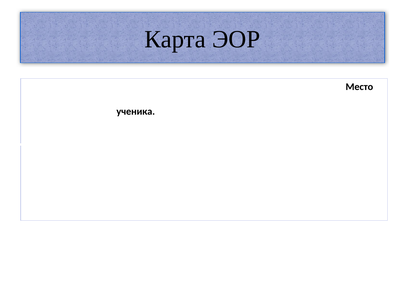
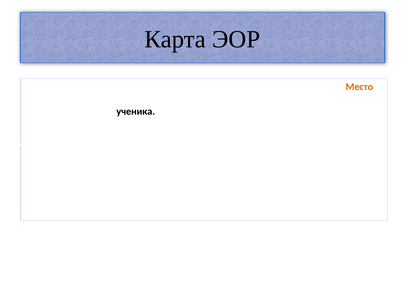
Место colour: black -> orange
